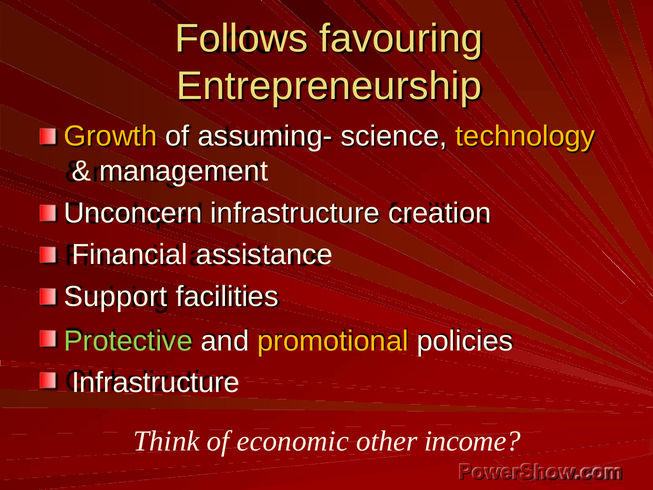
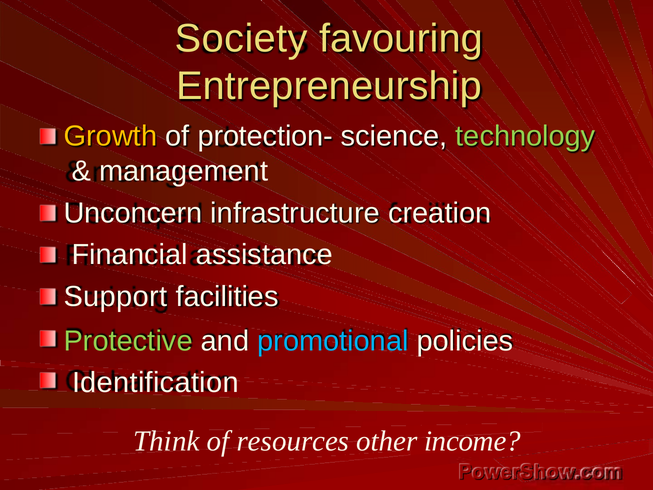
Follows: Follows -> Society
assuming-: assuming- -> protection-
technology colour: yellow -> light green
promotional colour: yellow -> light blue
Infrastructure at (156, 383): Infrastructure -> Identification
economic: economic -> resources
